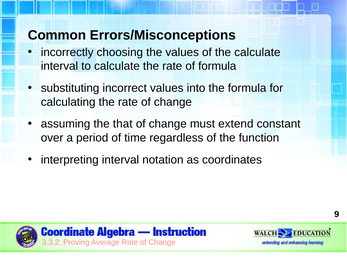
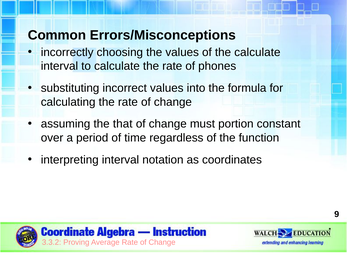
of formula: formula -> phones
extend: extend -> portion
